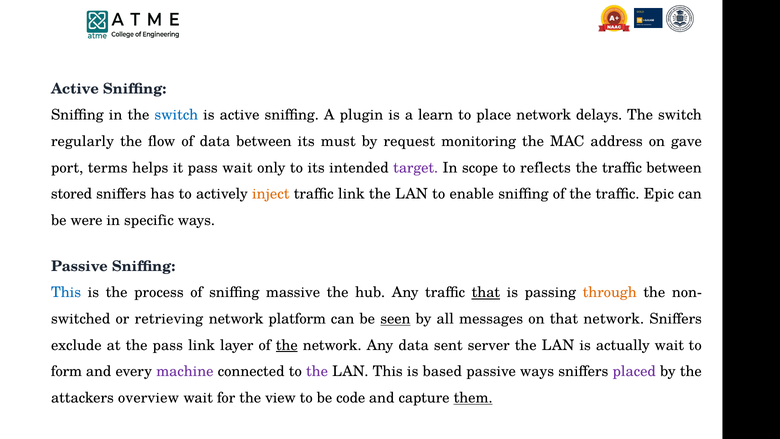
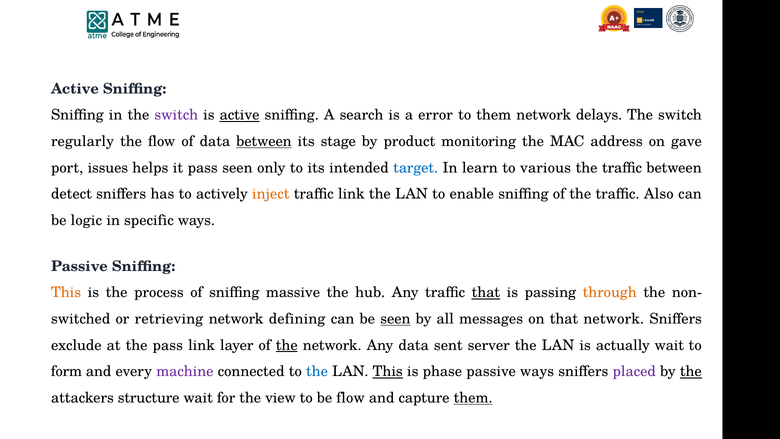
switch at (176, 115) colour: blue -> purple
active at (240, 115) underline: none -> present
plugin: plugin -> search
learn: learn -> error
to place: place -> them
between at (264, 141) underline: none -> present
must: must -> stage
request: request -> product
terms: terms -> issues
pass wait: wait -> seen
target colour: purple -> blue
scope: scope -> learn
reflects: reflects -> various
stored: stored -> detect
Epic: Epic -> Also
were: were -> logic
This at (66, 292) colour: blue -> orange
platform: platform -> defining
the at (317, 371) colour: purple -> blue
This at (388, 371) underline: none -> present
based: based -> phase
the at (691, 371) underline: none -> present
overview: overview -> structure
be code: code -> flow
